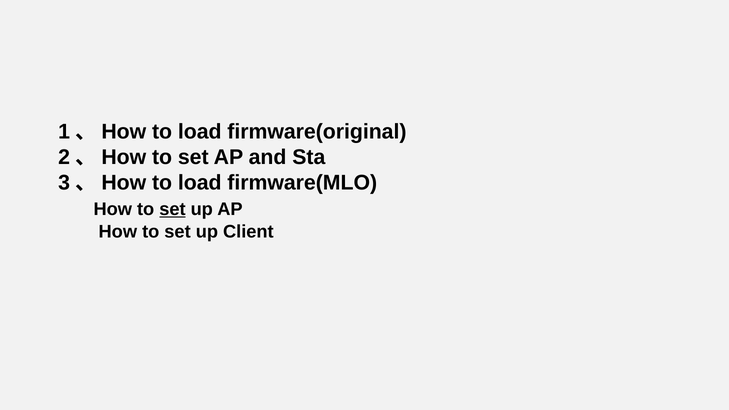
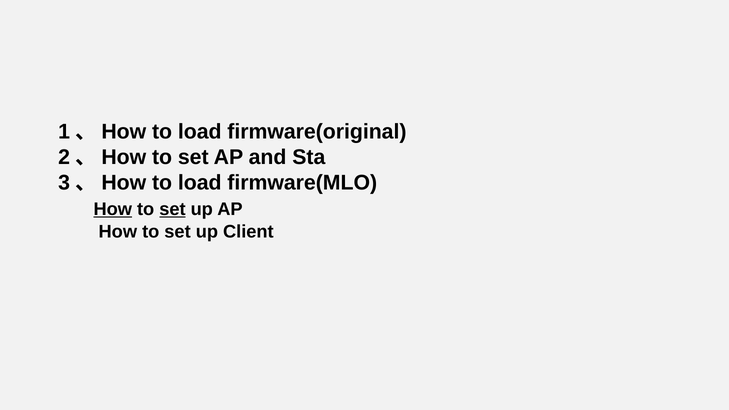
How at (113, 209) underline: none -> present
